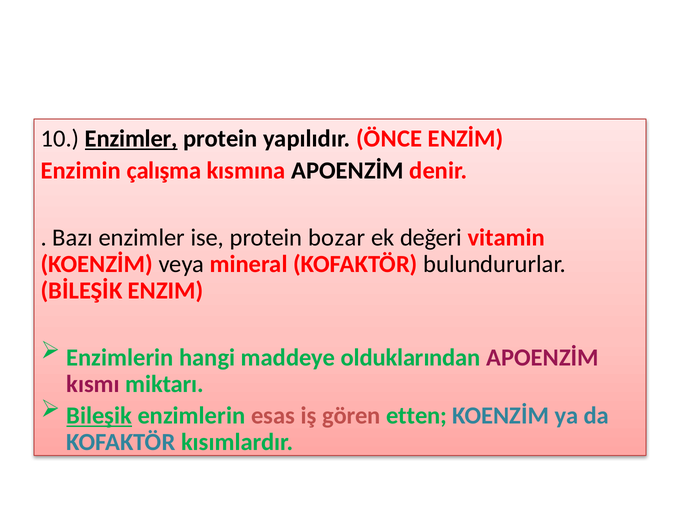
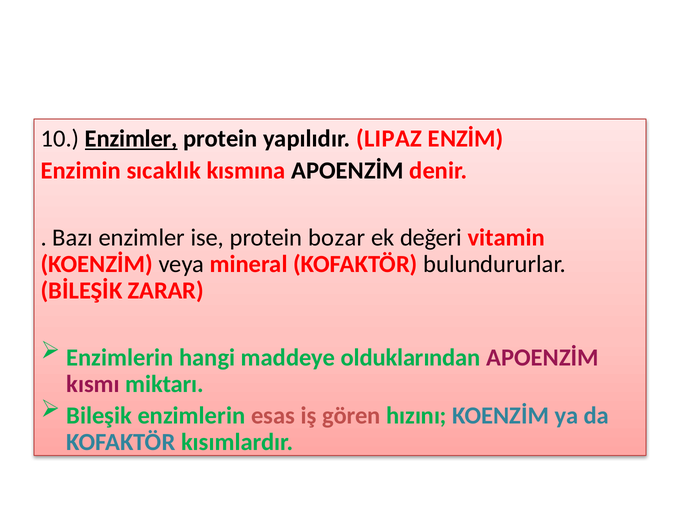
ÖNCE: ÖNCE -> LIPAZ
çalışma: çalışma -> sıcaklık
ENZIM: ENZIM -> ZARAR
Bileşik underline: present -> none
etten: etten -> hızını
